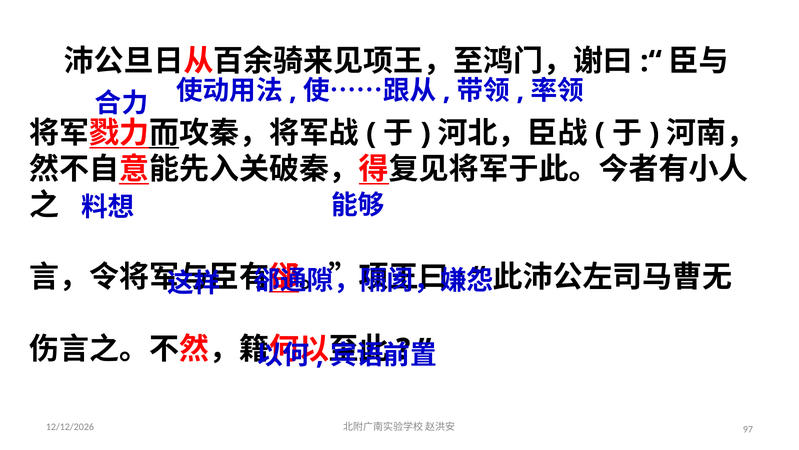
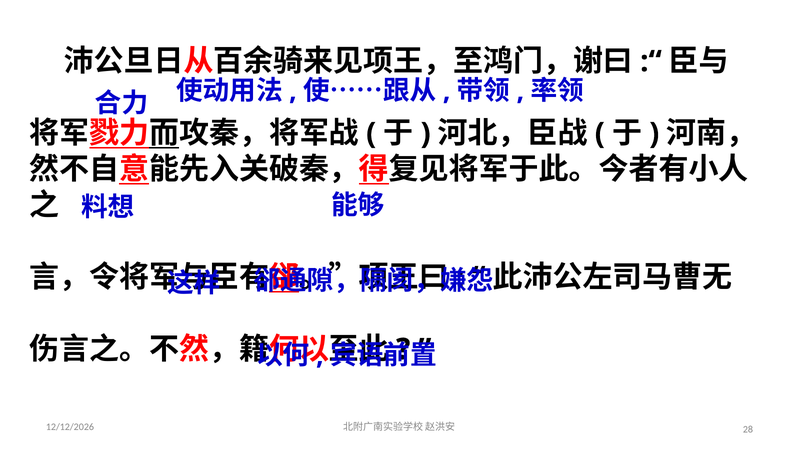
97: 97 -> 28
